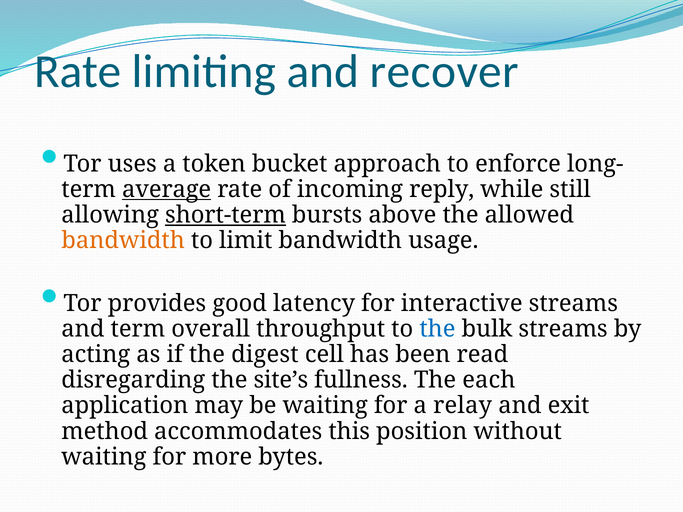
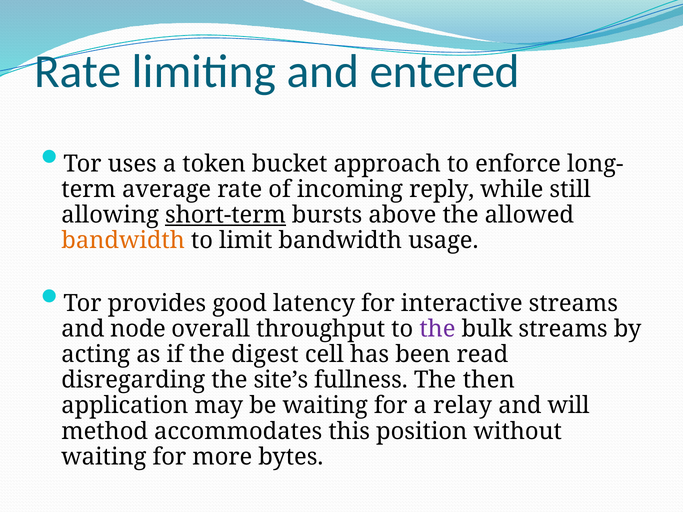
recover: recover -> entered
average underline: present -> none
and term: term -> node
the at (437, 329) colour: blue -> purple
each: each -> then
exit: exit -> will
